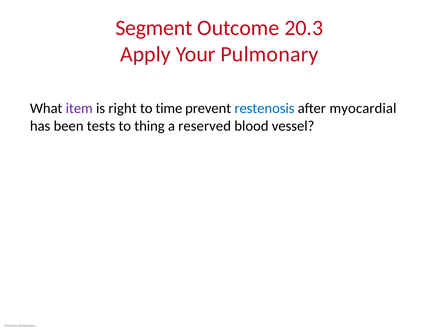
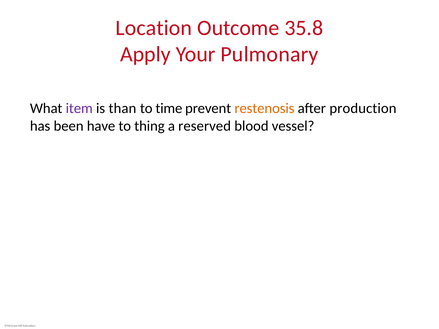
Segment: Segment -> Location
20.3: 20.3 -> 35.8
right: right -> than
restenosis colour: blue -> orange
myocardial: myocardial -> production
tests: tests -> have
